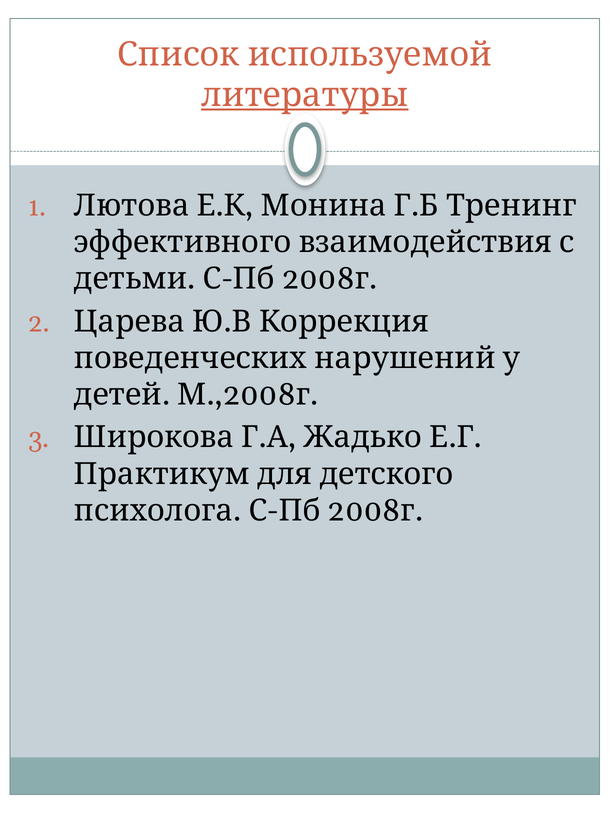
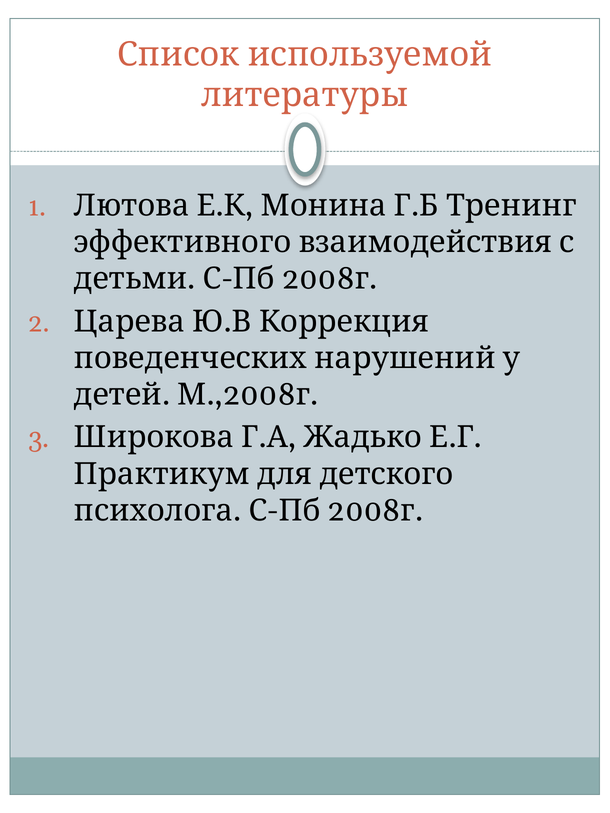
литературы underline: present -> none
